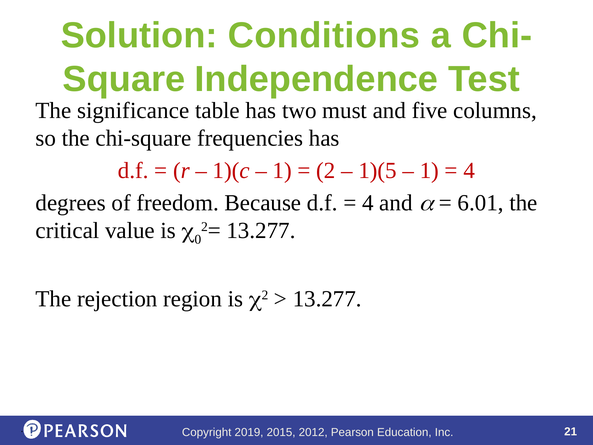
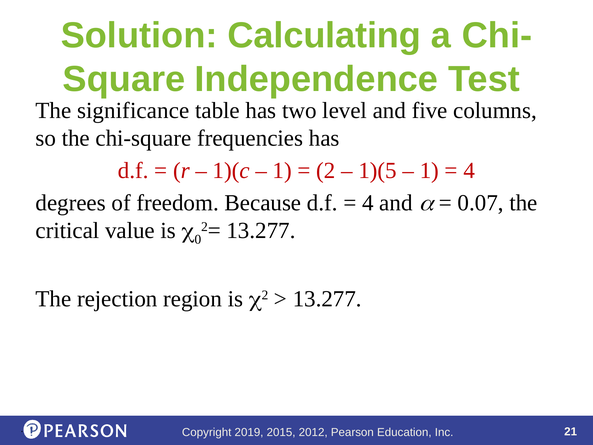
Conditions: Conditions -> Calculating
must: must -> level
6.01: 6.01 -> 0.07
